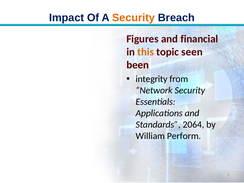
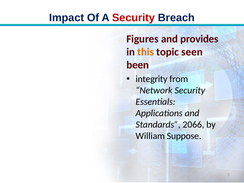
Security at (134, 18) colour: orange -> red
financial: financial -> provides
2064: 2064 -> 2066
Perform: Perform -> Suppose
